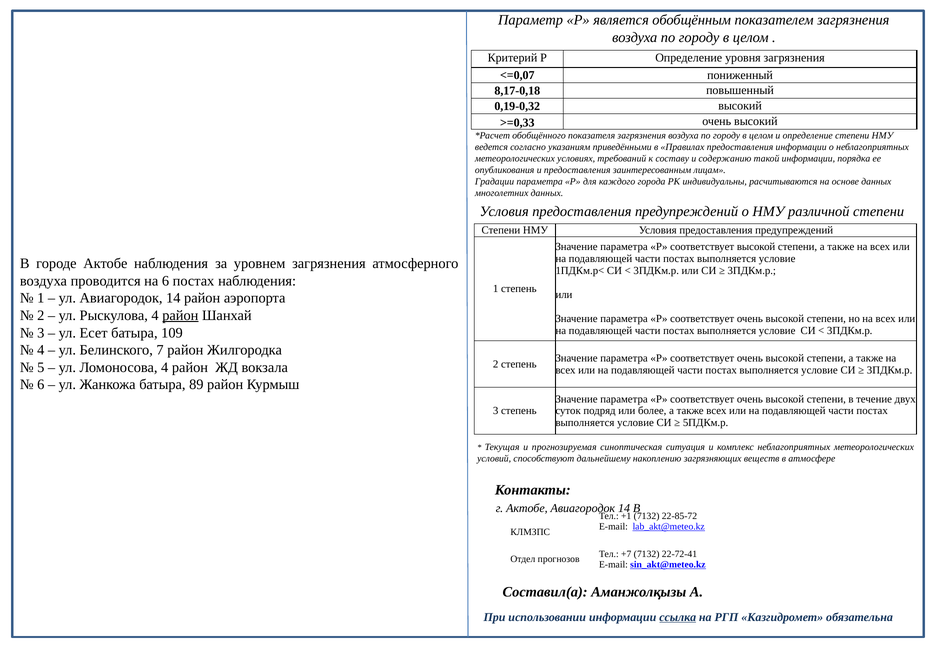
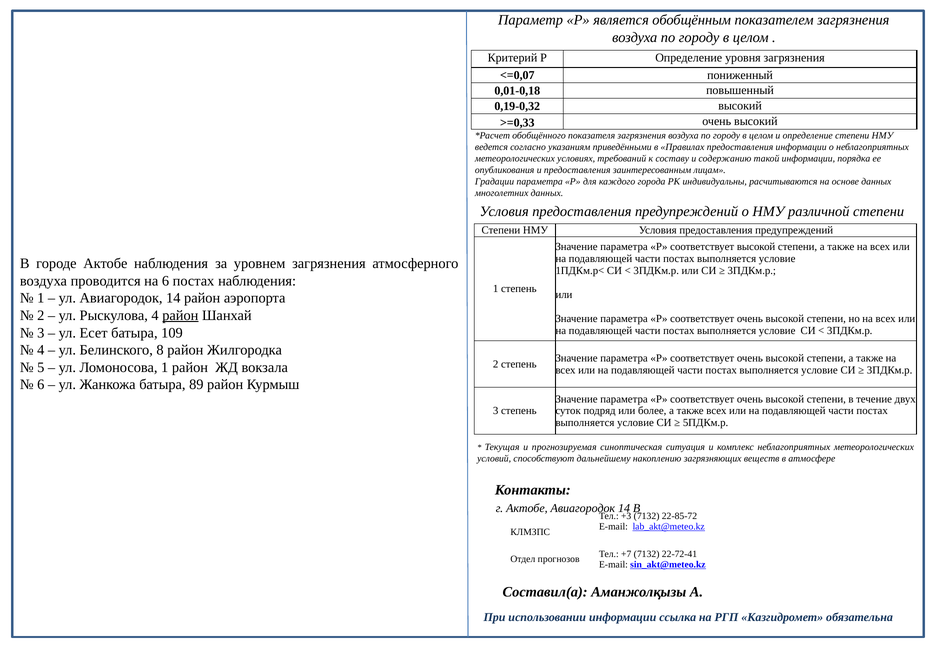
8,17-0,18: 8,17-0,18 -> 0,01-0,18
7: 7 -> 8
Ломоносова 4: 4 -> 1
+1: +1 -> +3
ссылка underline: present -> none
